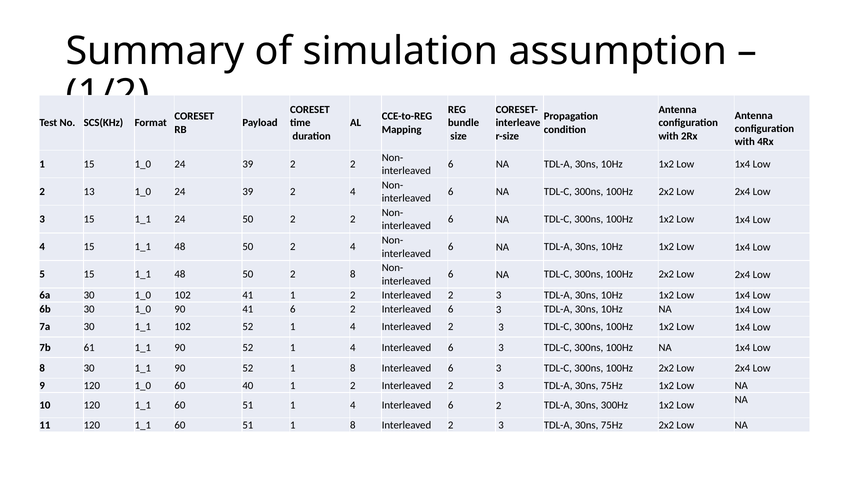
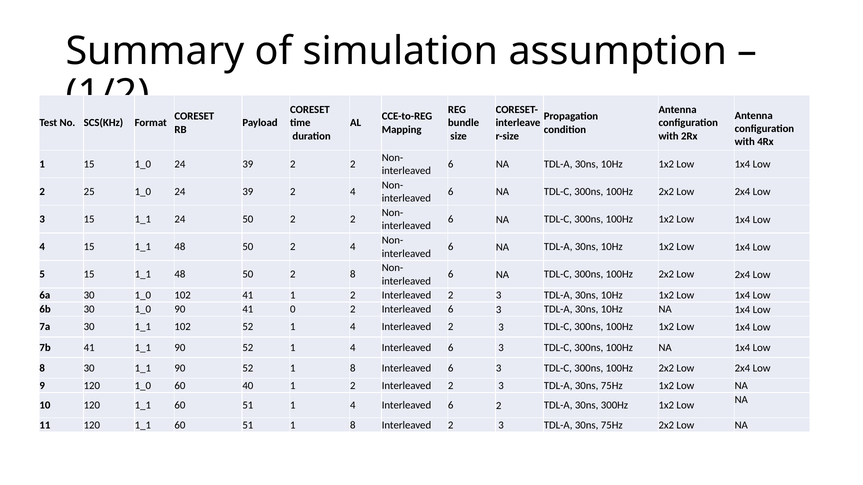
13: 13 -> 25
41 6: 6 -> 0
7b 61: 61 -> 41
